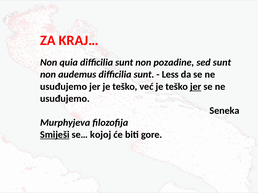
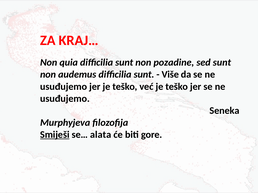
Less: Less -> Više
jer at (196, 87) underline: present -> none
kojoj: kojoj -> alata
